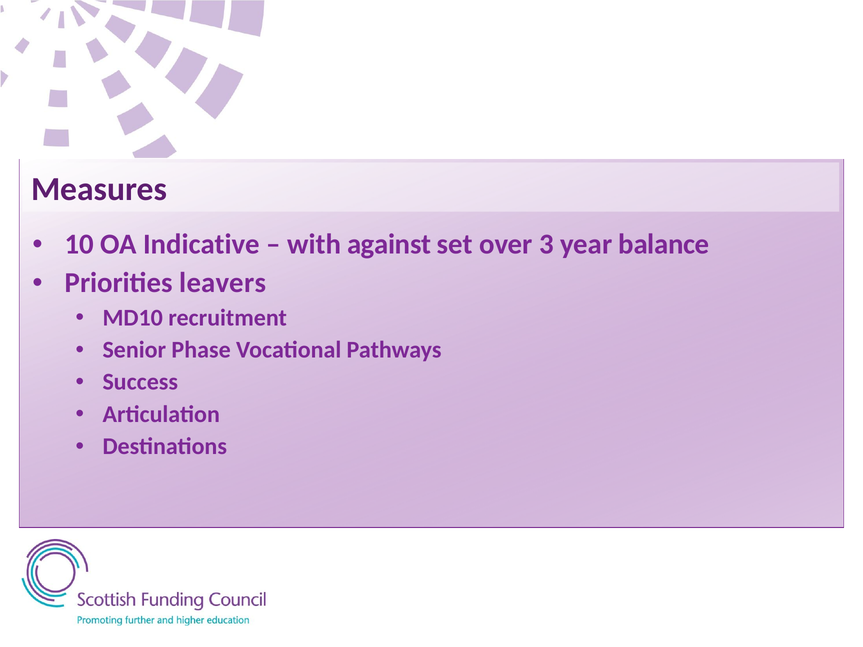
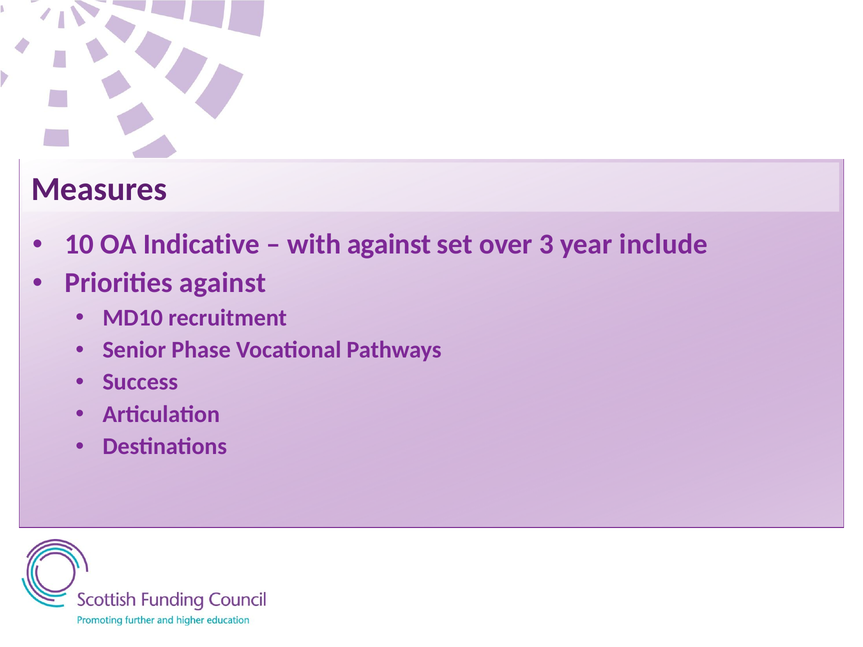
balance: balance -> include
Priorities leavers: leavers -> against
